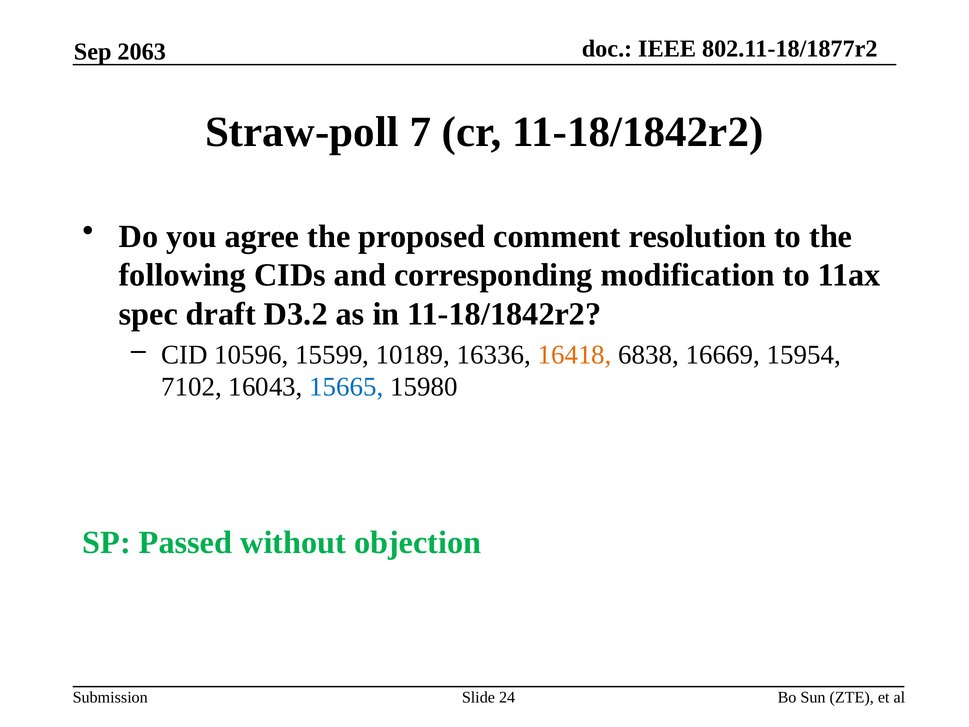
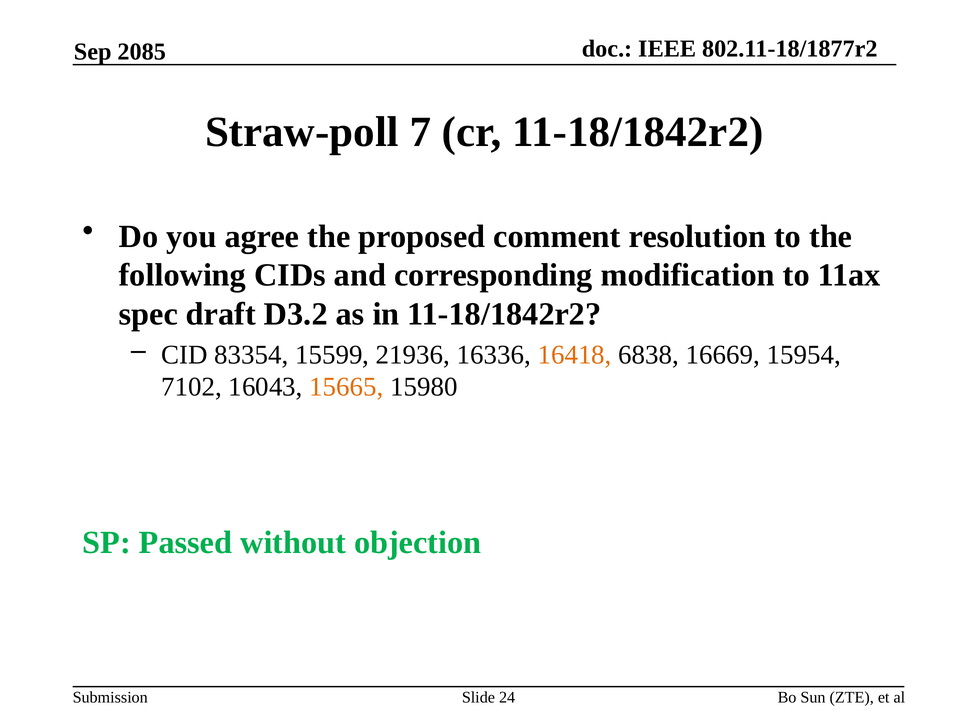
2063: 2063 -> 2085
10596: 10596 -> 83354
10189: 10189 -> 21936
15665 colour: blue -> orange
